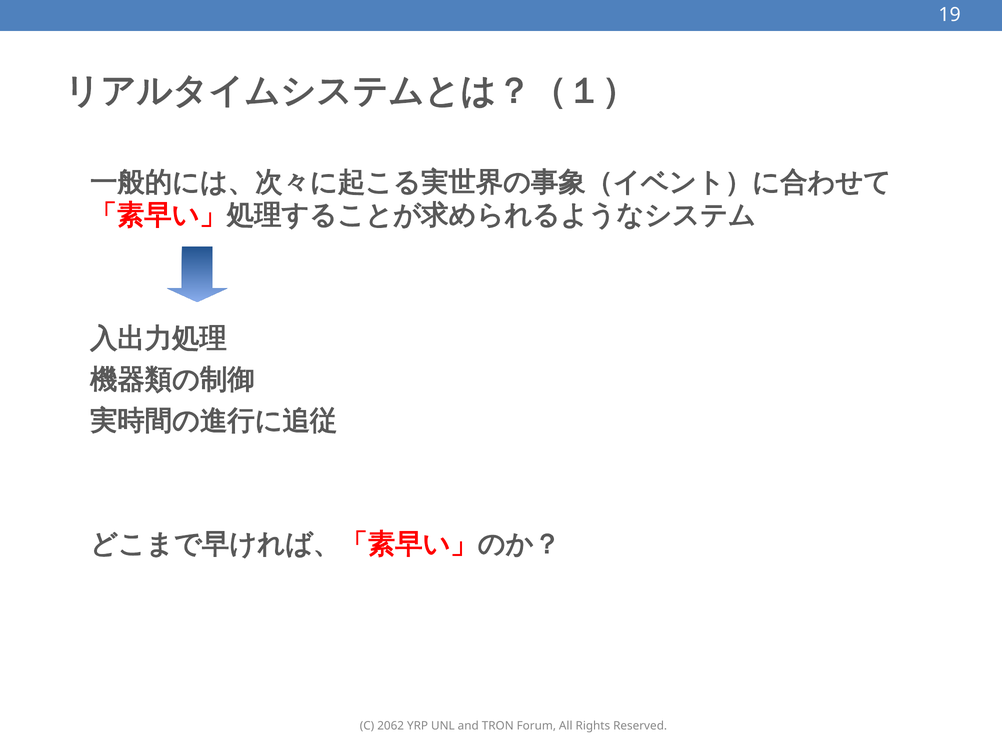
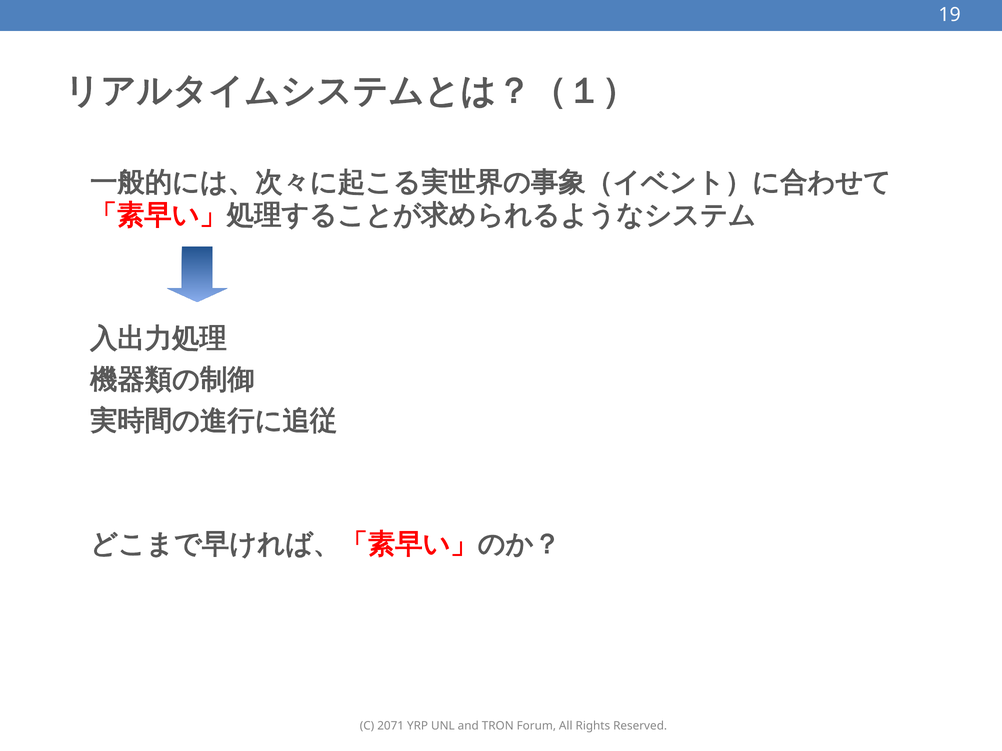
2062: 2062 -> 2071
